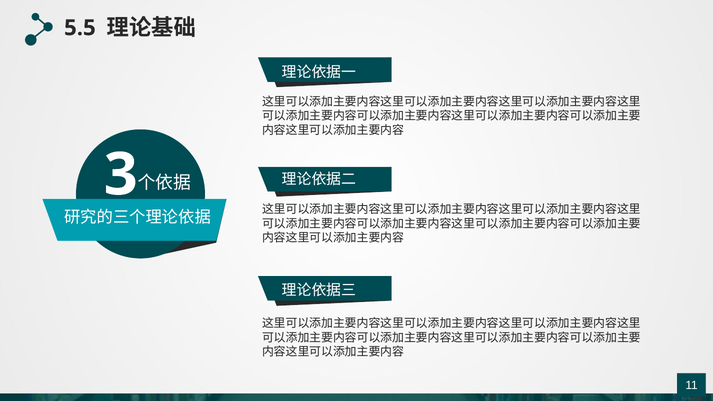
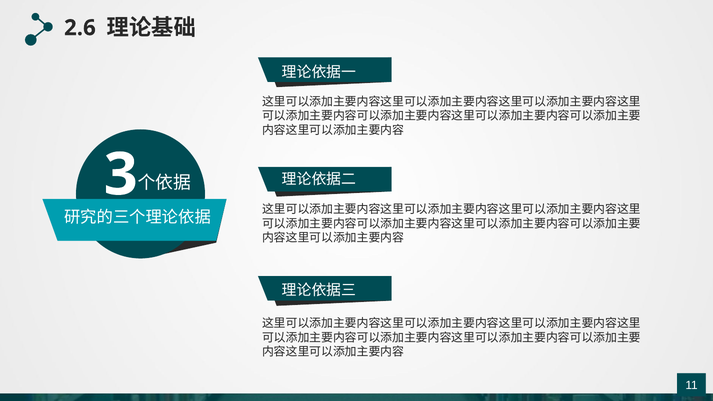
5.5: 5.5 -> 2.6
